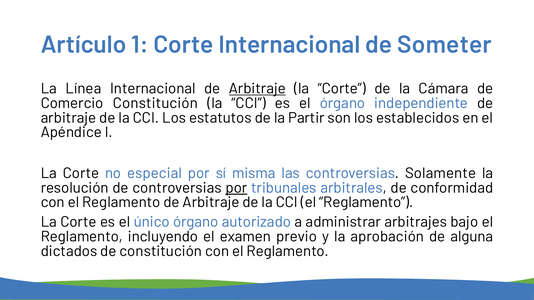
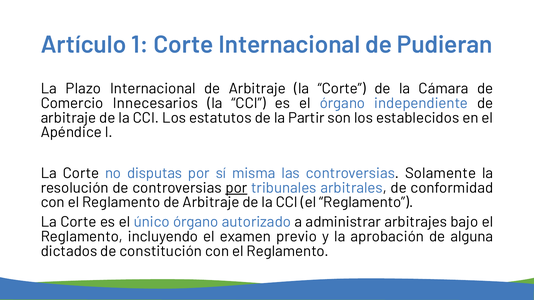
Someter: Someter -> Pudieran
Línea: Línea -> Plazo
Arbitraje at (257, 89) underline: present -> none
Comercio Constitución: Constitución -> Innecesarios
especial: especial -> disputas
